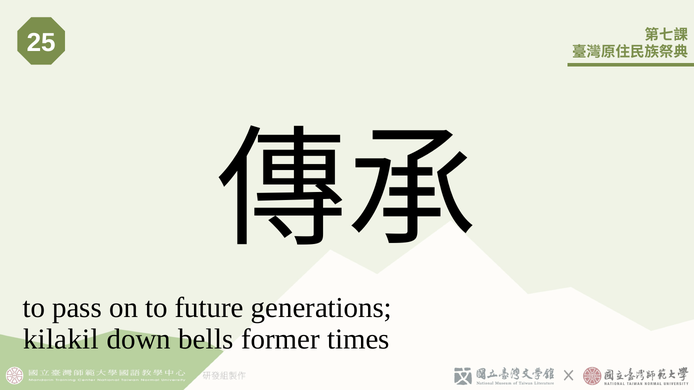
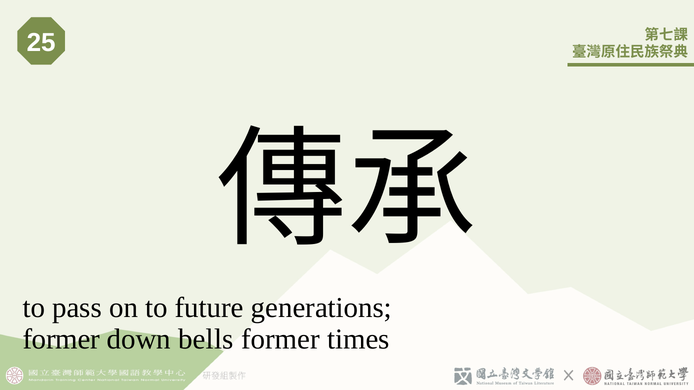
kilakil at (61, 339): kilakil -> former
